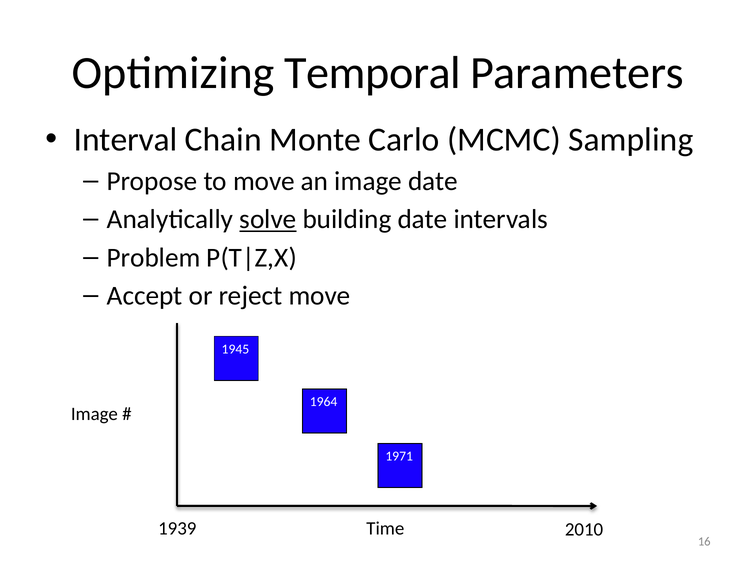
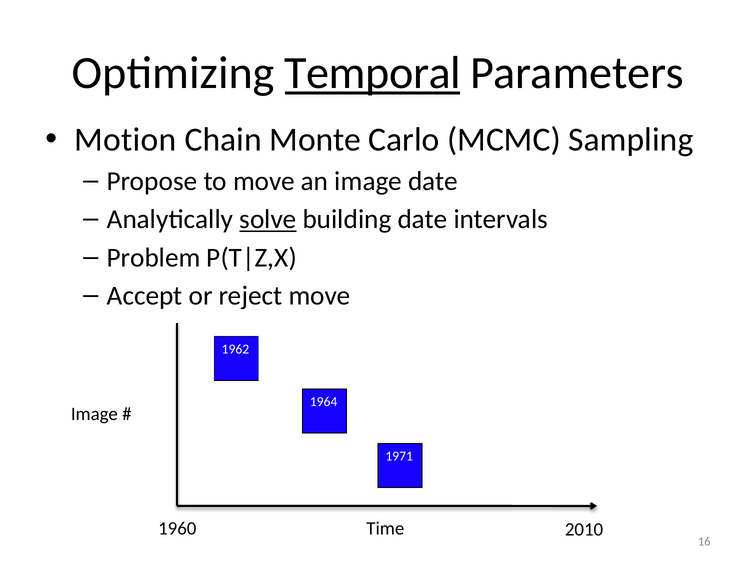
Temporal underline: none -> present
Interval: Interval -> Motion
1945: 1945 -> 1962
1939: 1939 -> 1960
